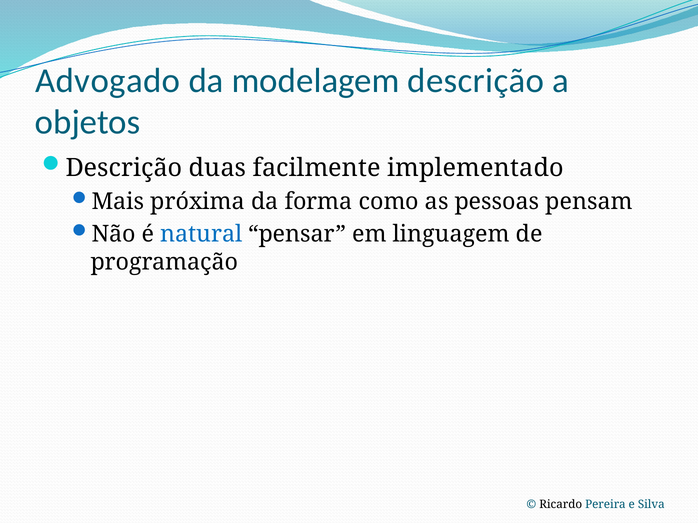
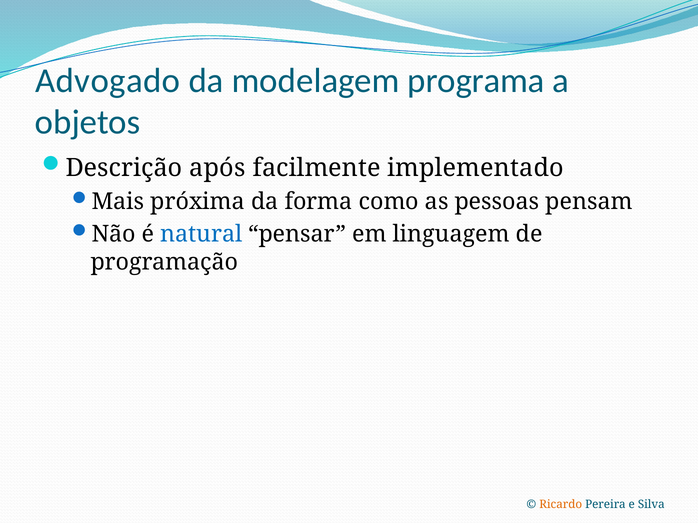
modelagem descrição: descrição -> programa
duas: duas -> após
Ricardo colour: black -> orange
